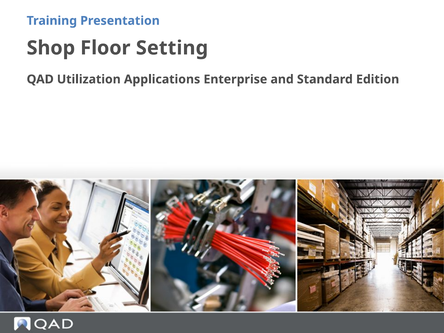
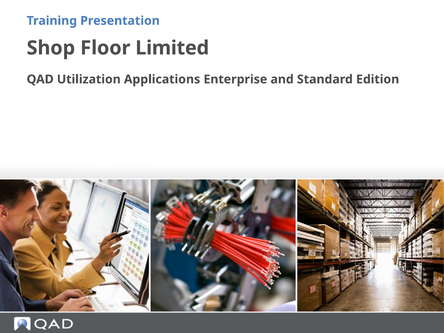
Setting: Setting -> Limited
